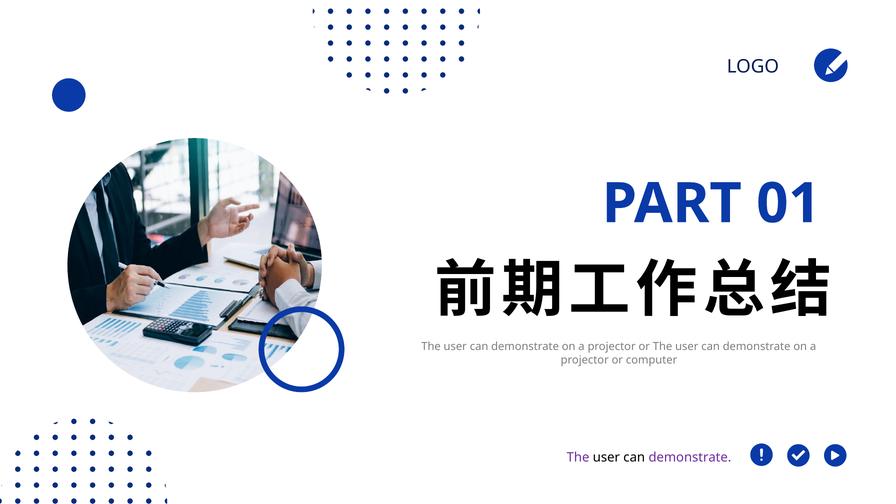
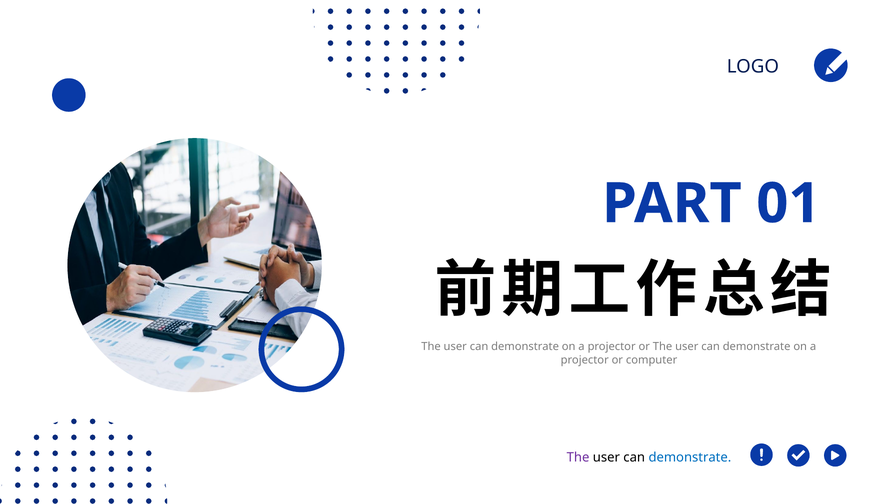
demonstrate at (690, 458) colour: purple -> blue
